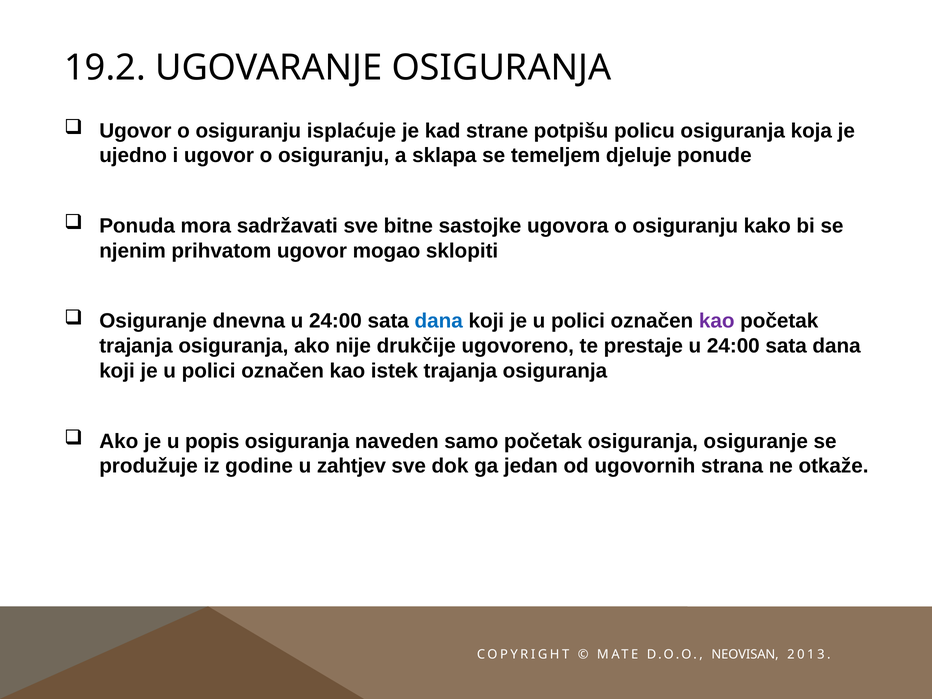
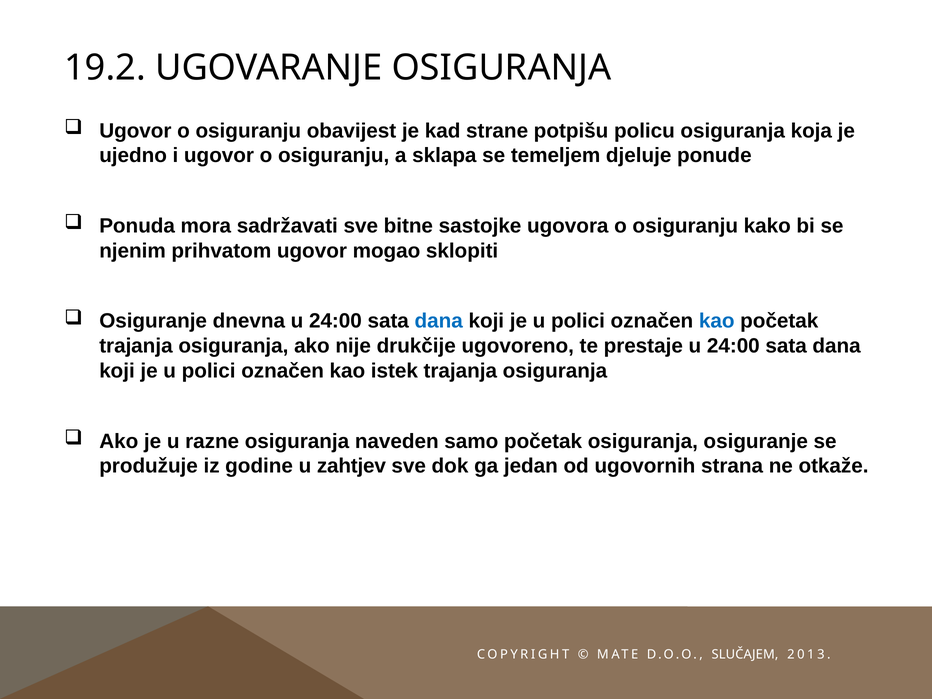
isplaćuje: isplaćuje -> obavijest
kao at (717, 321) colour: purple -> blue
popis: popis -> razne
NEOVISAN: NEOVISAN -> SLUČAJEM
